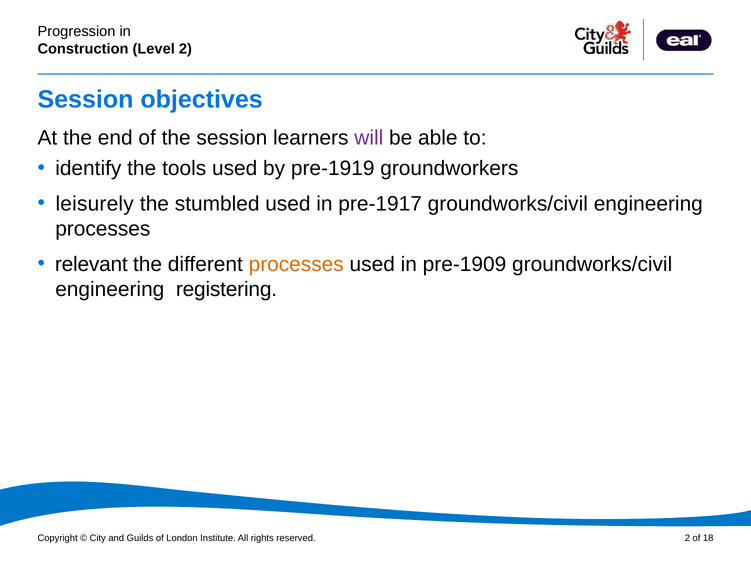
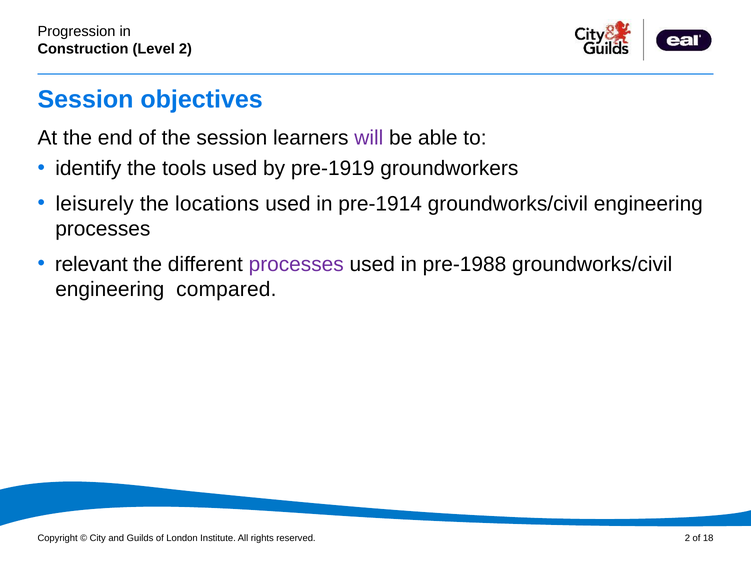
stumbled: stumbled -> locations
pre-1917: pre-1917 -> pre-1914
processes at (296, 264) colour: orange -> purple
pre-1909: pre-1909 -> pre-1988
registering: registering -> compared
